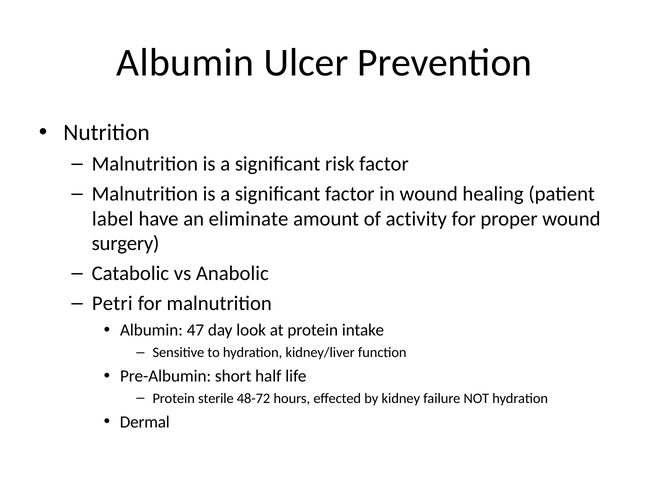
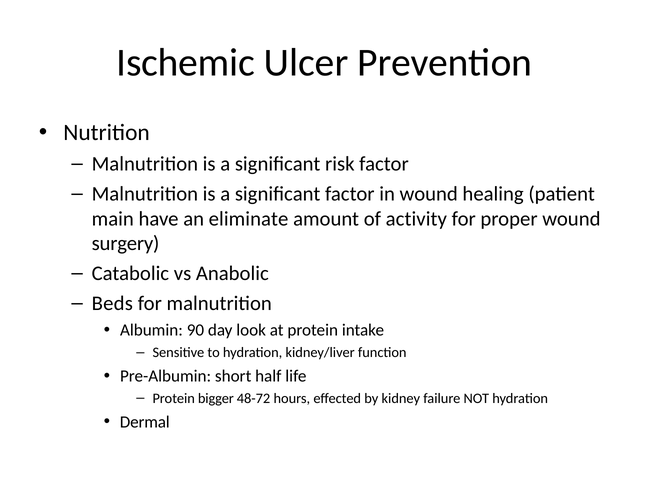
Albumin at (185, 63): Albumin -> Ischemic
label: label -> main
Petri: Petri -> Beds
47: 47 -> 90
sterile: sterile -> bigger
